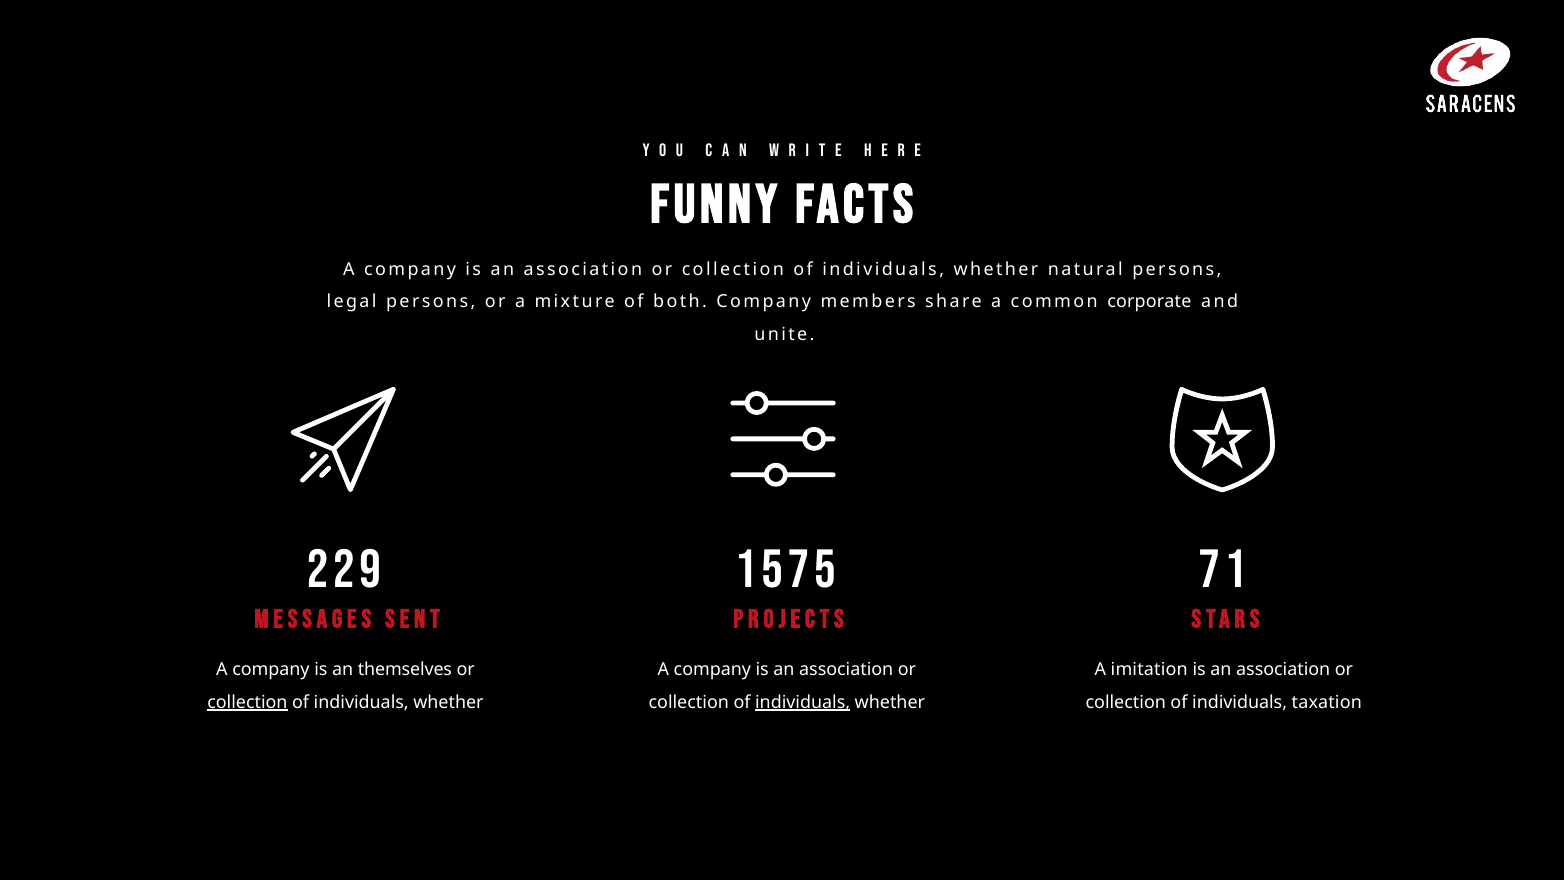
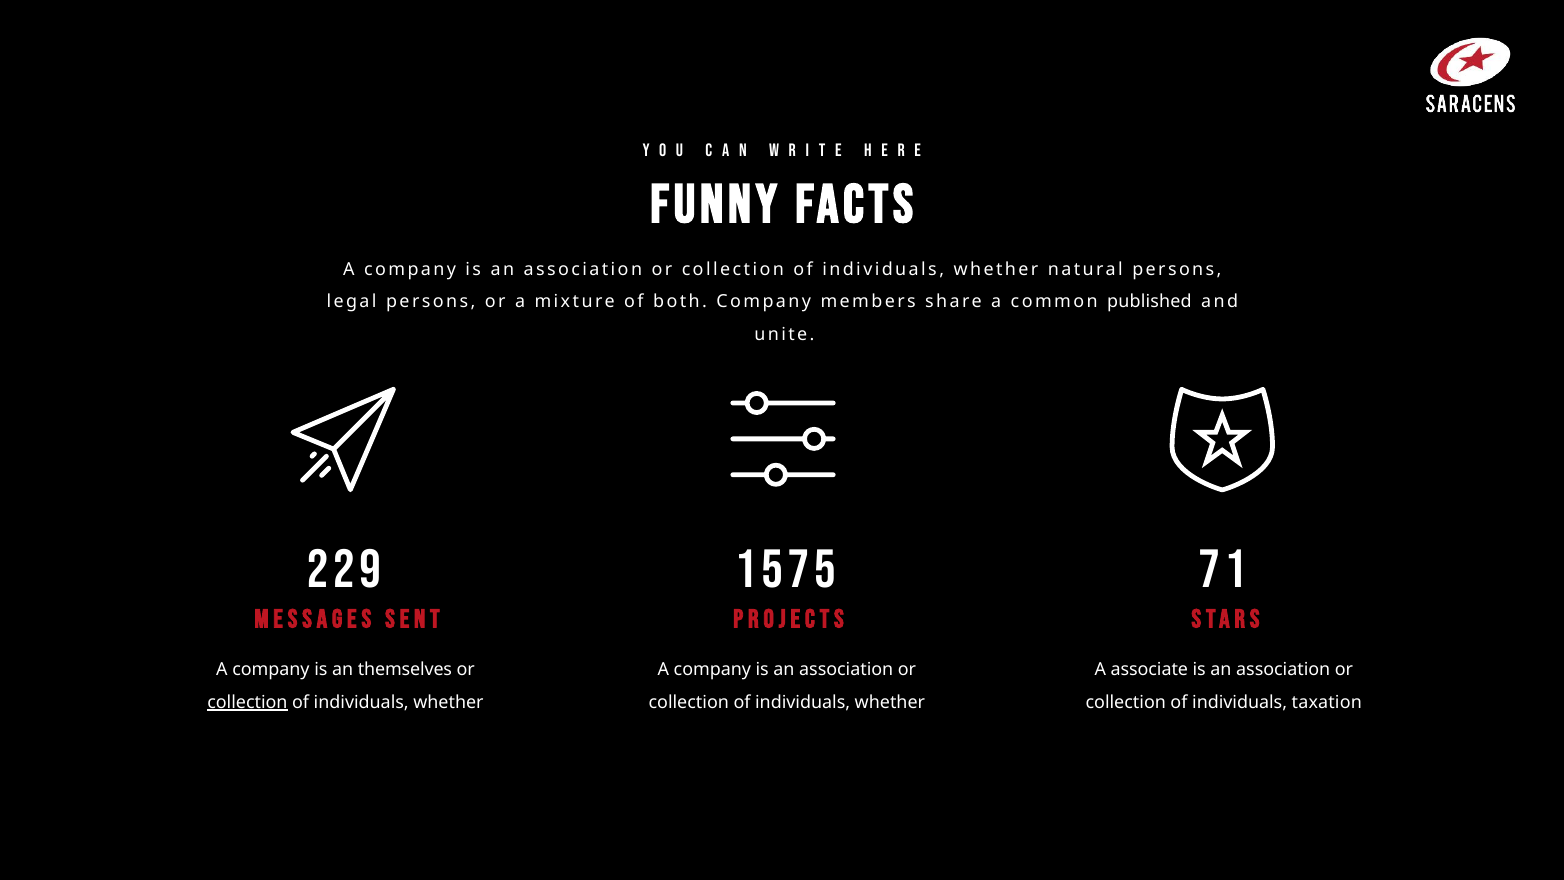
corporate: corporate -> published
imitation: imitation -> associate
individuals at (803, 702) underline: present -> none
